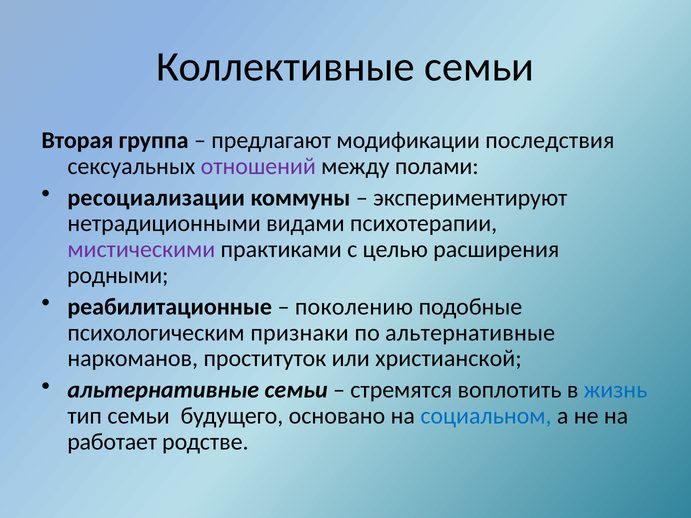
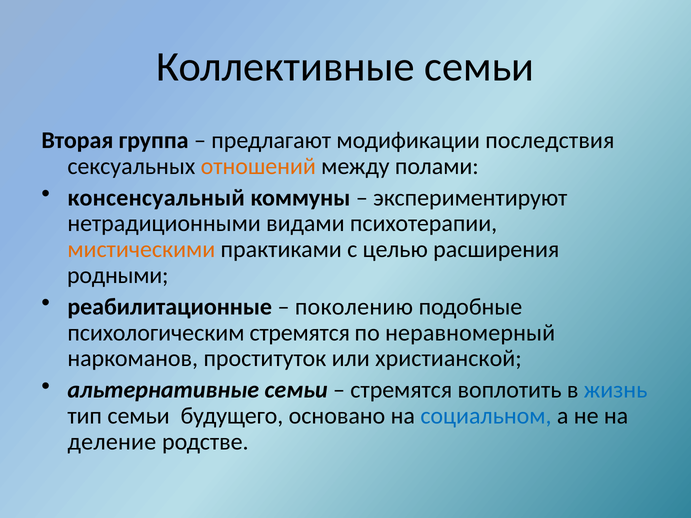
отношений colour: purple -> orange
ресоциализации: ресоциализации -> консенсуальный
мистическими colour: purple -> orange
психологическим признаки: признаки -> стремятся
по альтернативные: альтернативные -> неравномерный
работает: работает -> деление
